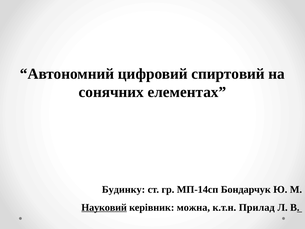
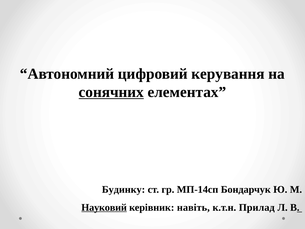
спиртовий: спиртовий -> керування
сонячних underline: none -> present
можна: можна -> навіть
